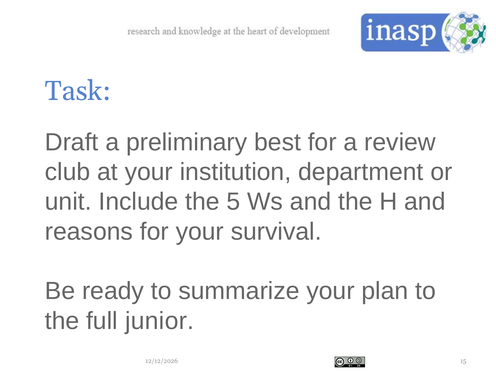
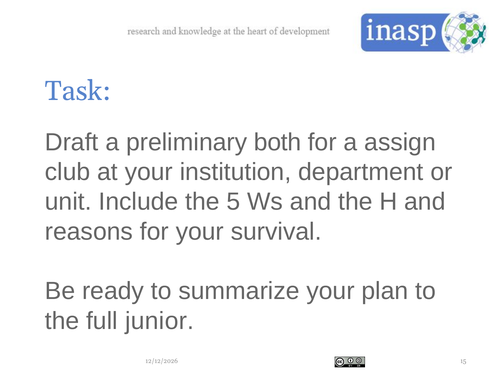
best: best -> both
review: review -> assign
